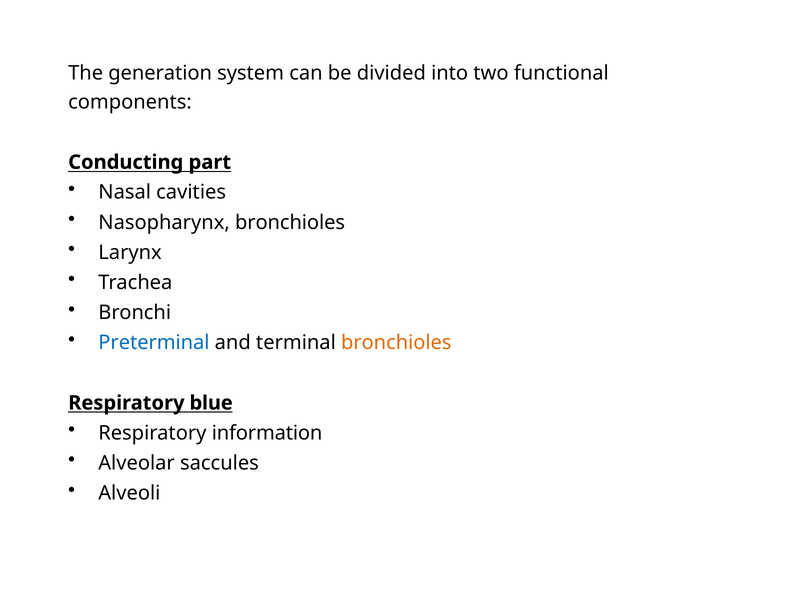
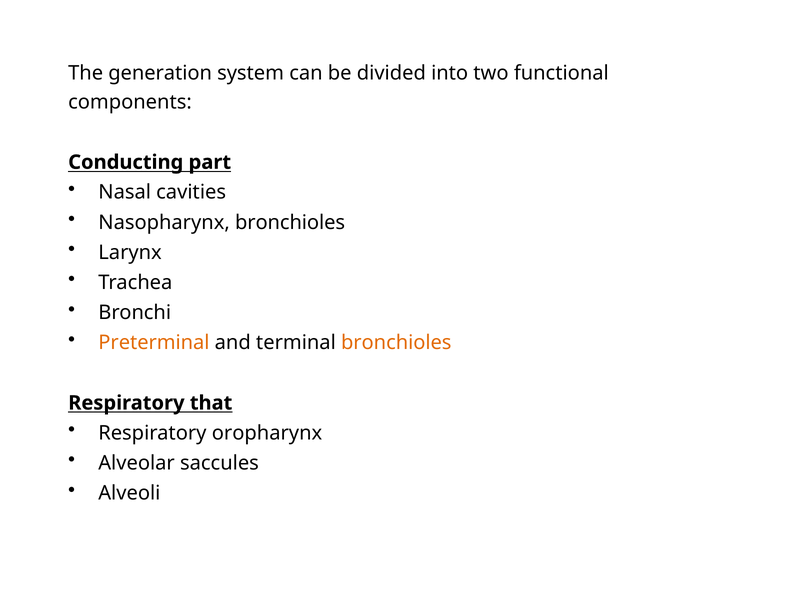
Preterminal colour: blue -> orange
blue: blue -> that
information: information -> oropharynx
